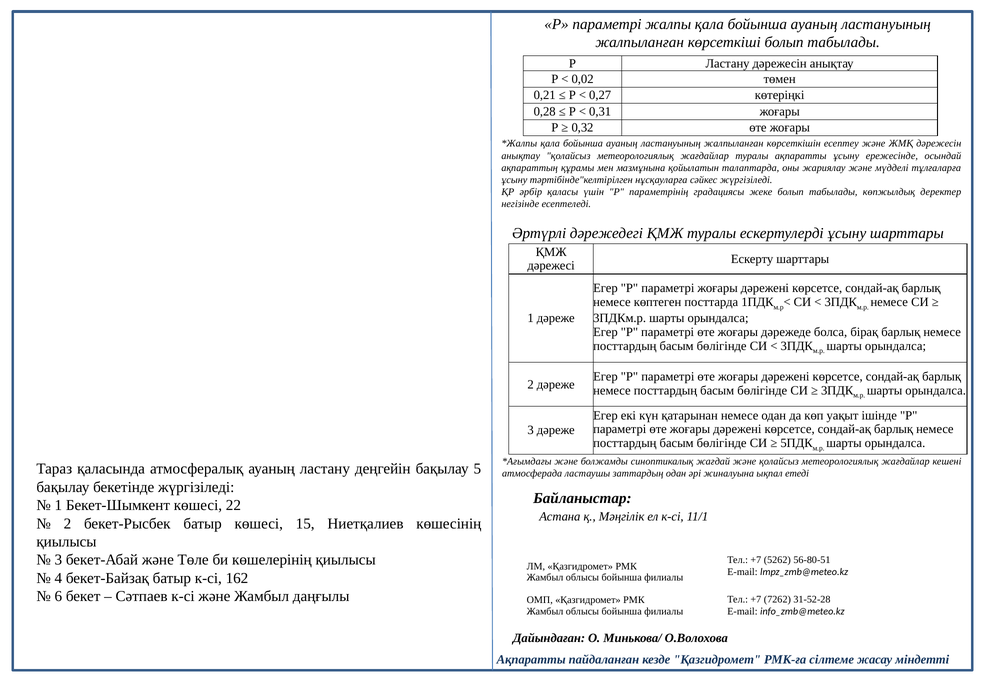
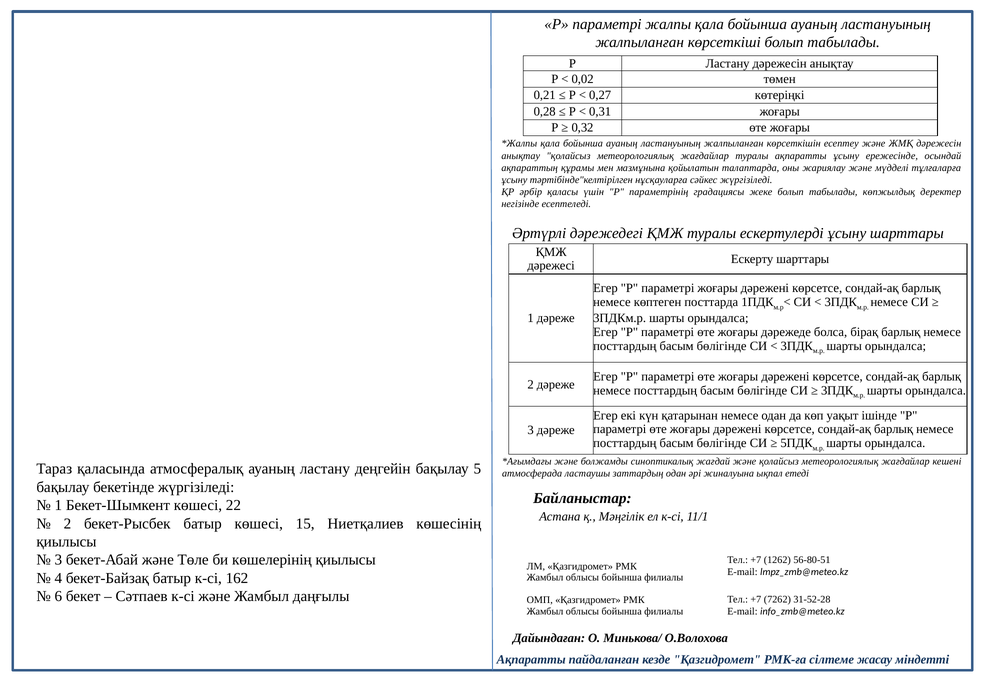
5262: 5262 -> 1262
